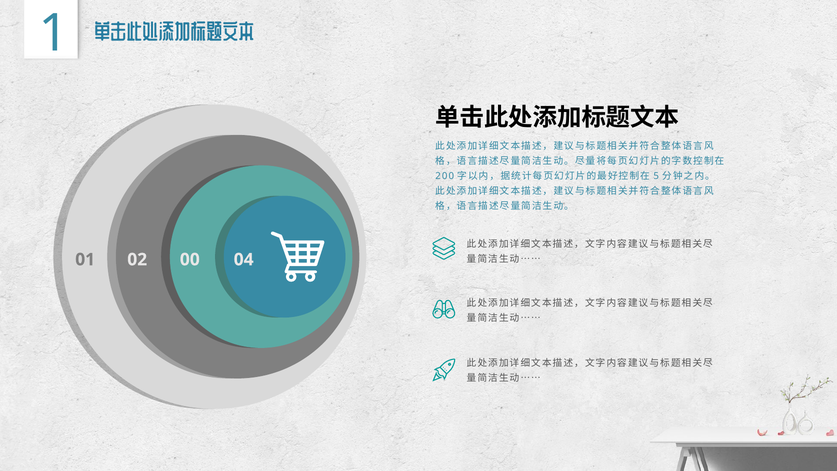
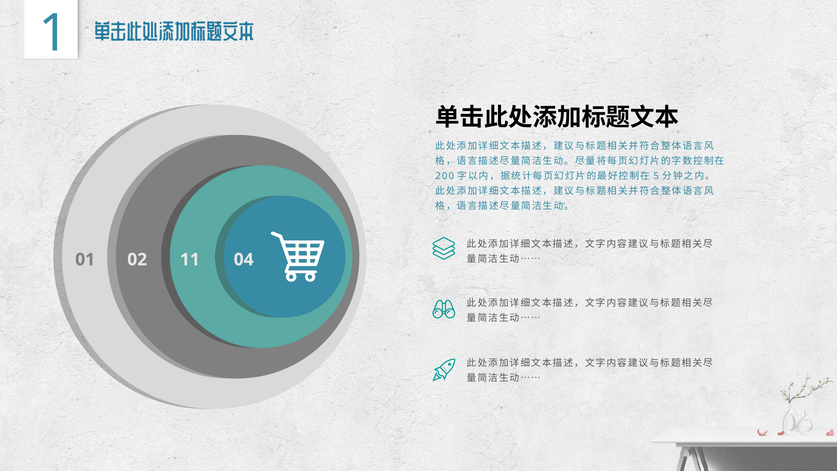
00: 00 -> 11
